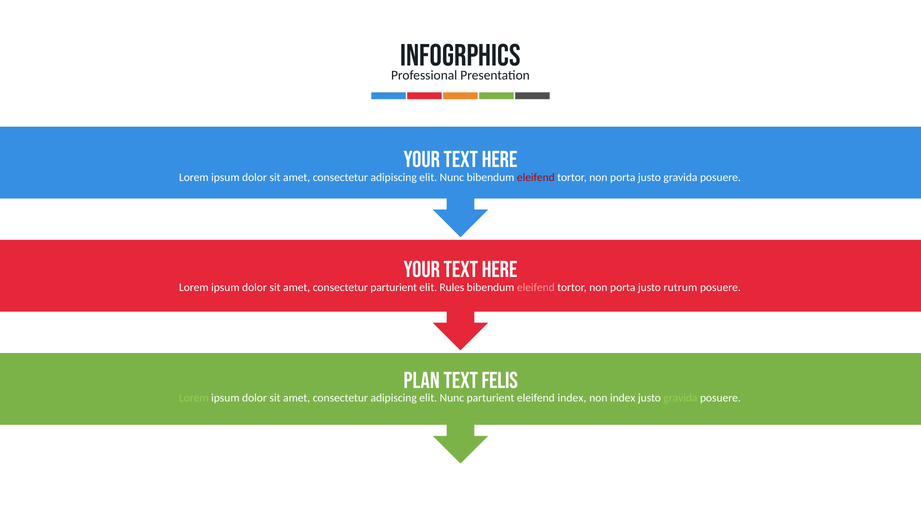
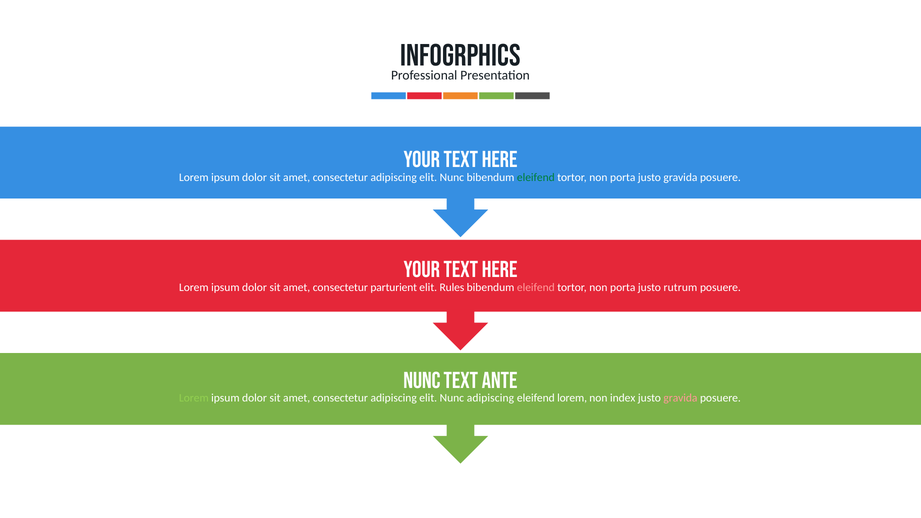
eleifend at (536, 177) colour: red -> green
Plan at (422, 381): Plan -> Nunc
felis: felis -> ante
Nunc parturient: parturient -> adipiscing
eleifend index: index -> lorem
gravida at (680, 398) colour: light green -> pink
